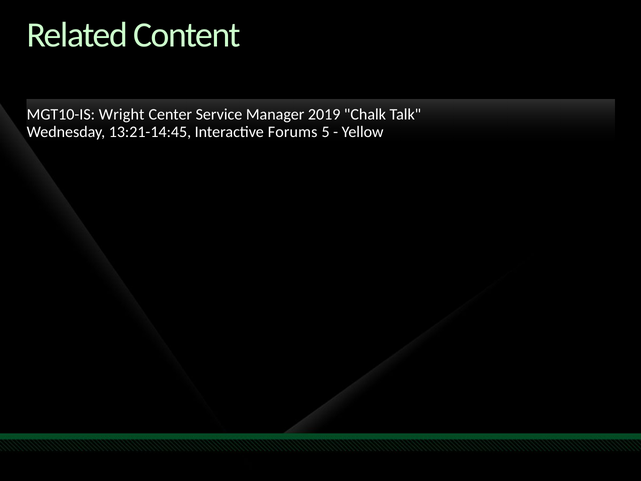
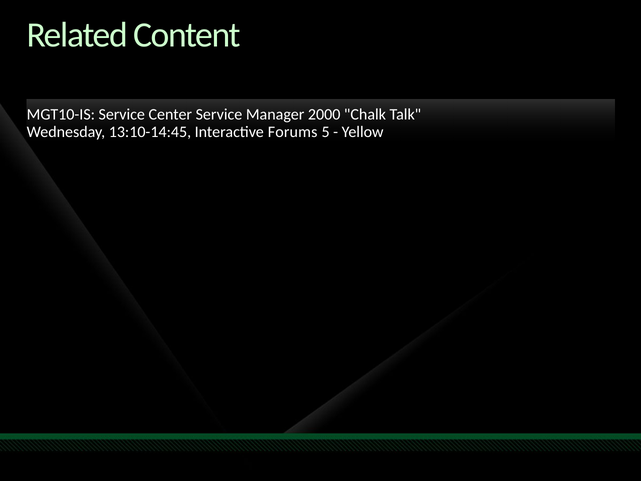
MGT10-IS Wright: Wright -> Service
2019: 2019 -> 2000
13:21-14:45: 13:21-14:45 -> 13:10-14:45
